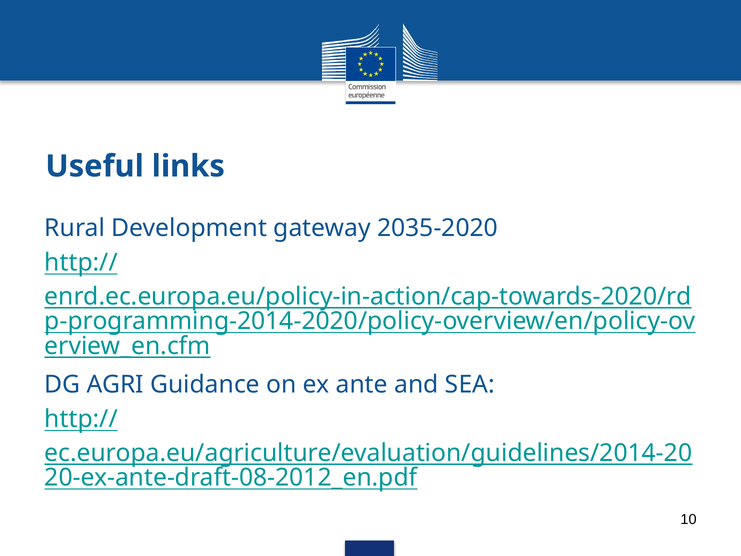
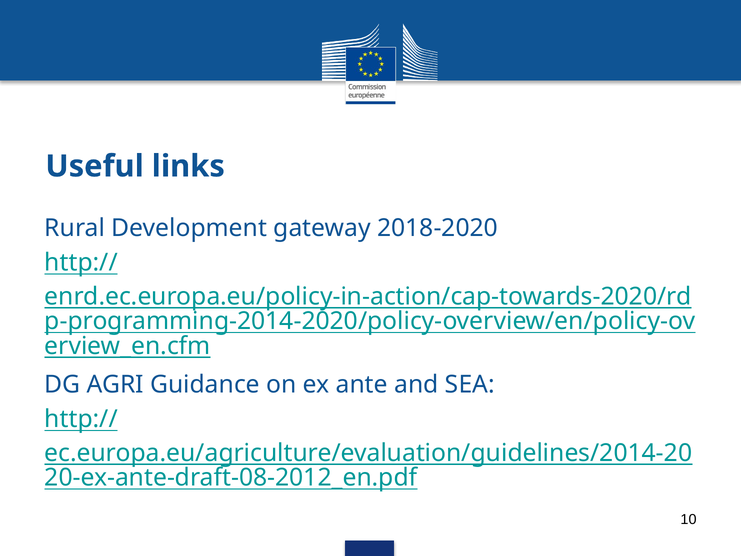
2035-2020: 2035-2020 -> 2018-2020
